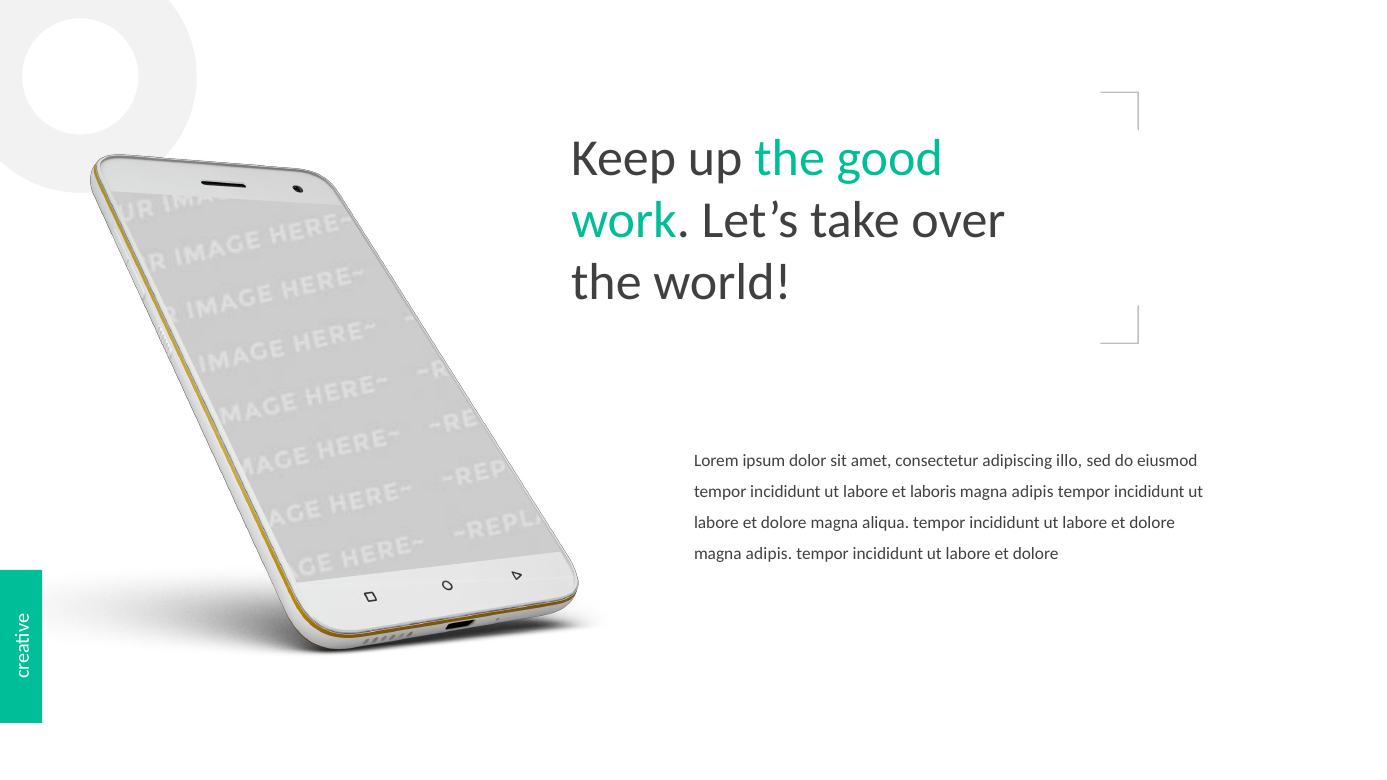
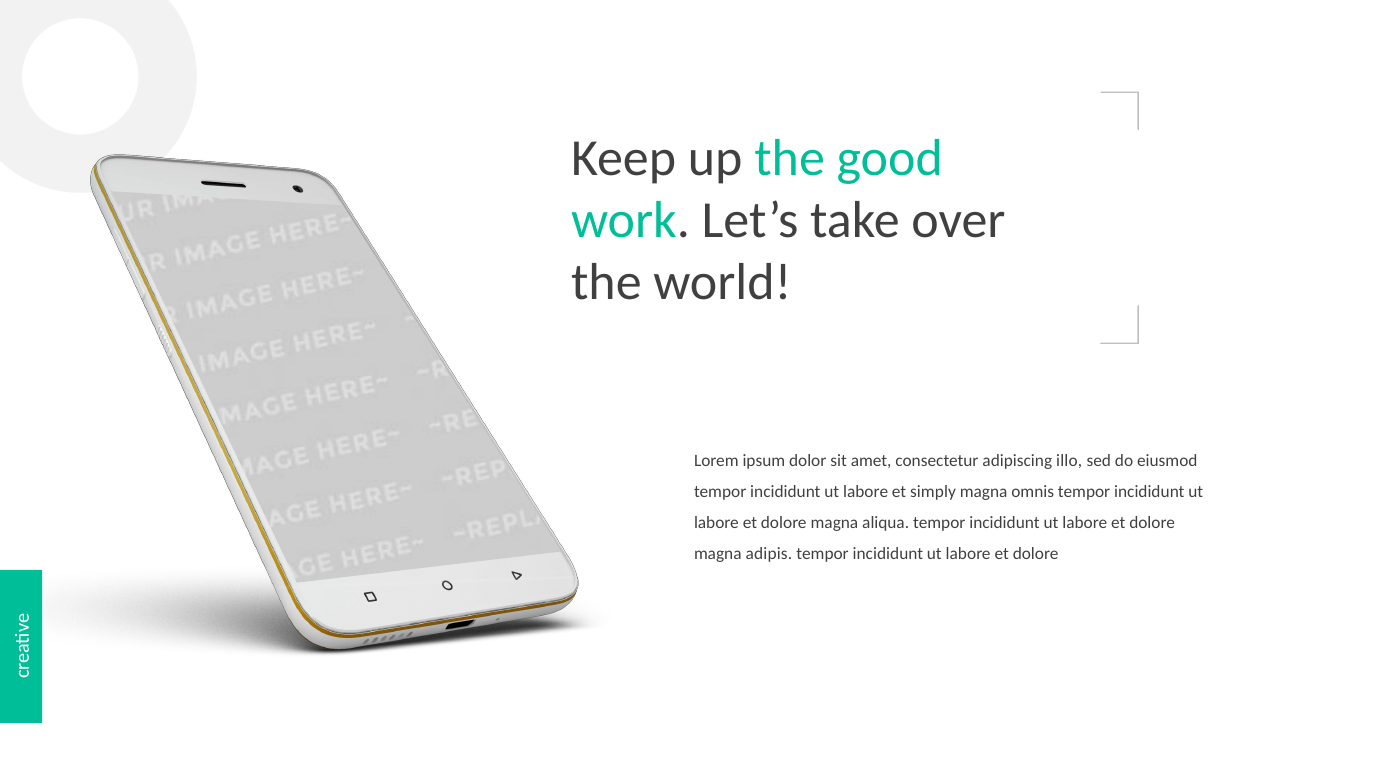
laboris: laboris -> simply
adipis at (1033, 492): adipis -> omnis
